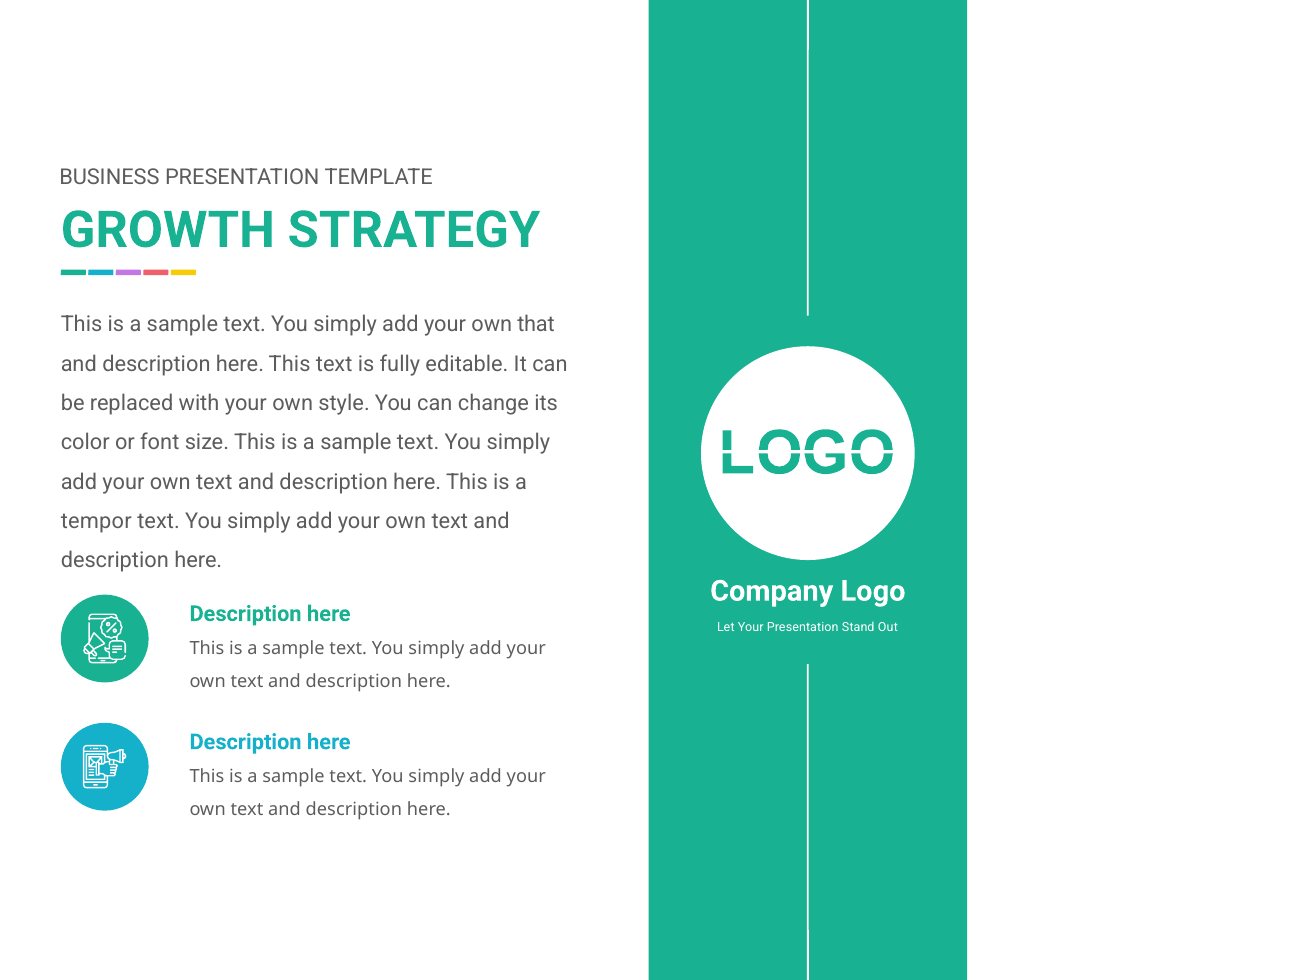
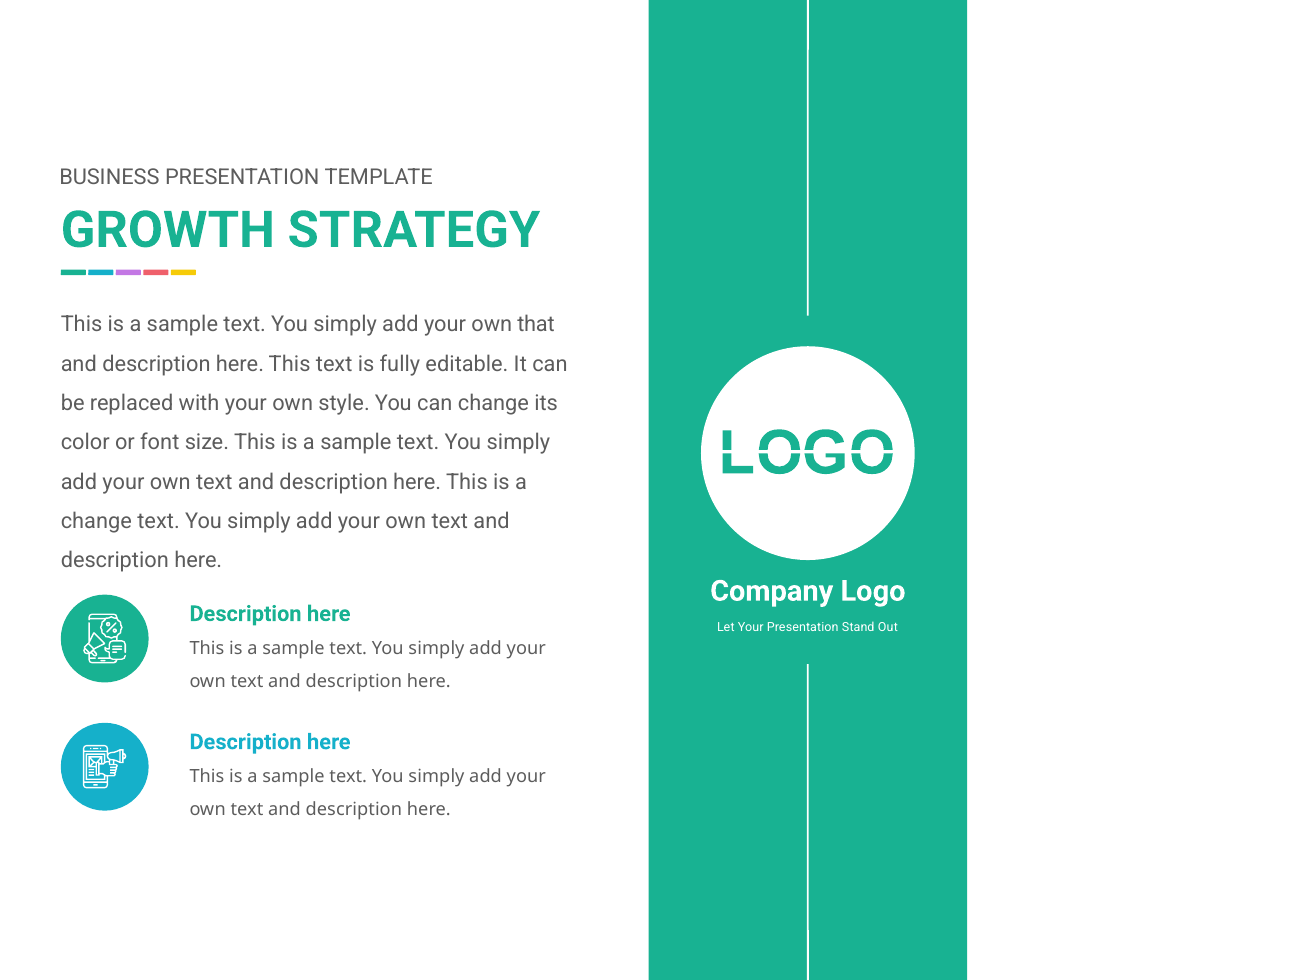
tempor at (96, 521): tempor -> change
